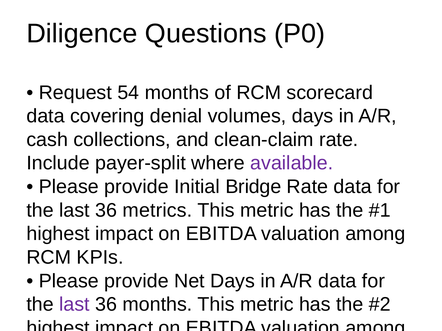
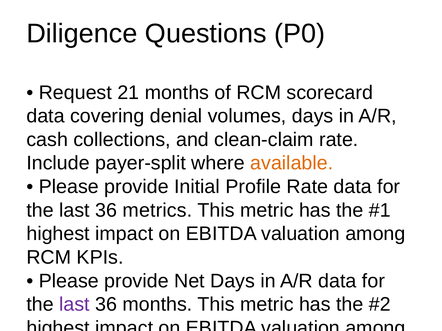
54: 54 -> 21
available colour: purple -> orange
Bridge: Bridge -> Profile
